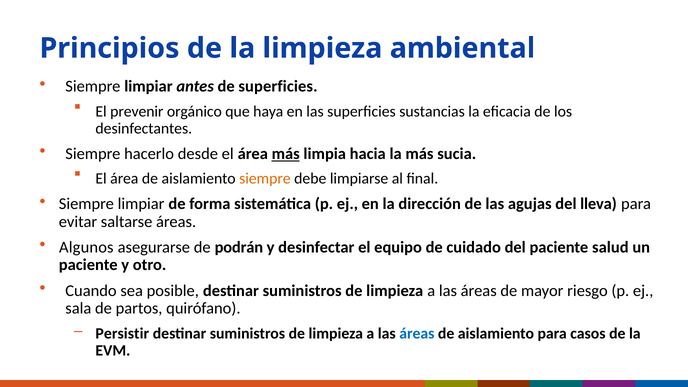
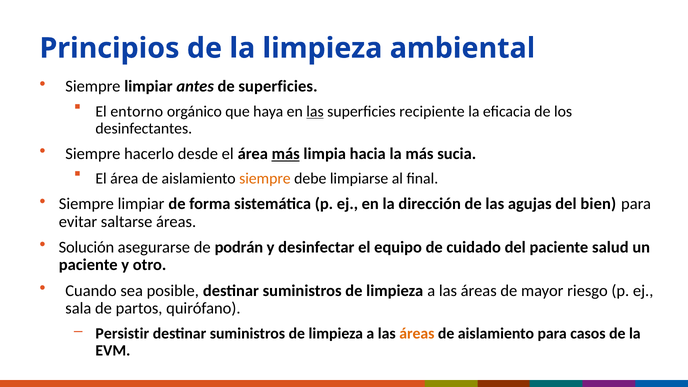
prevenir: prevenir -> entorno
las at (315, 111) underline: none -> present
sustancias: sustancias -> recipiente
lleva: lleva -> bien
Algunos: Algunos -> Solución
áreas at (417, 333) colour: blue -> orange
